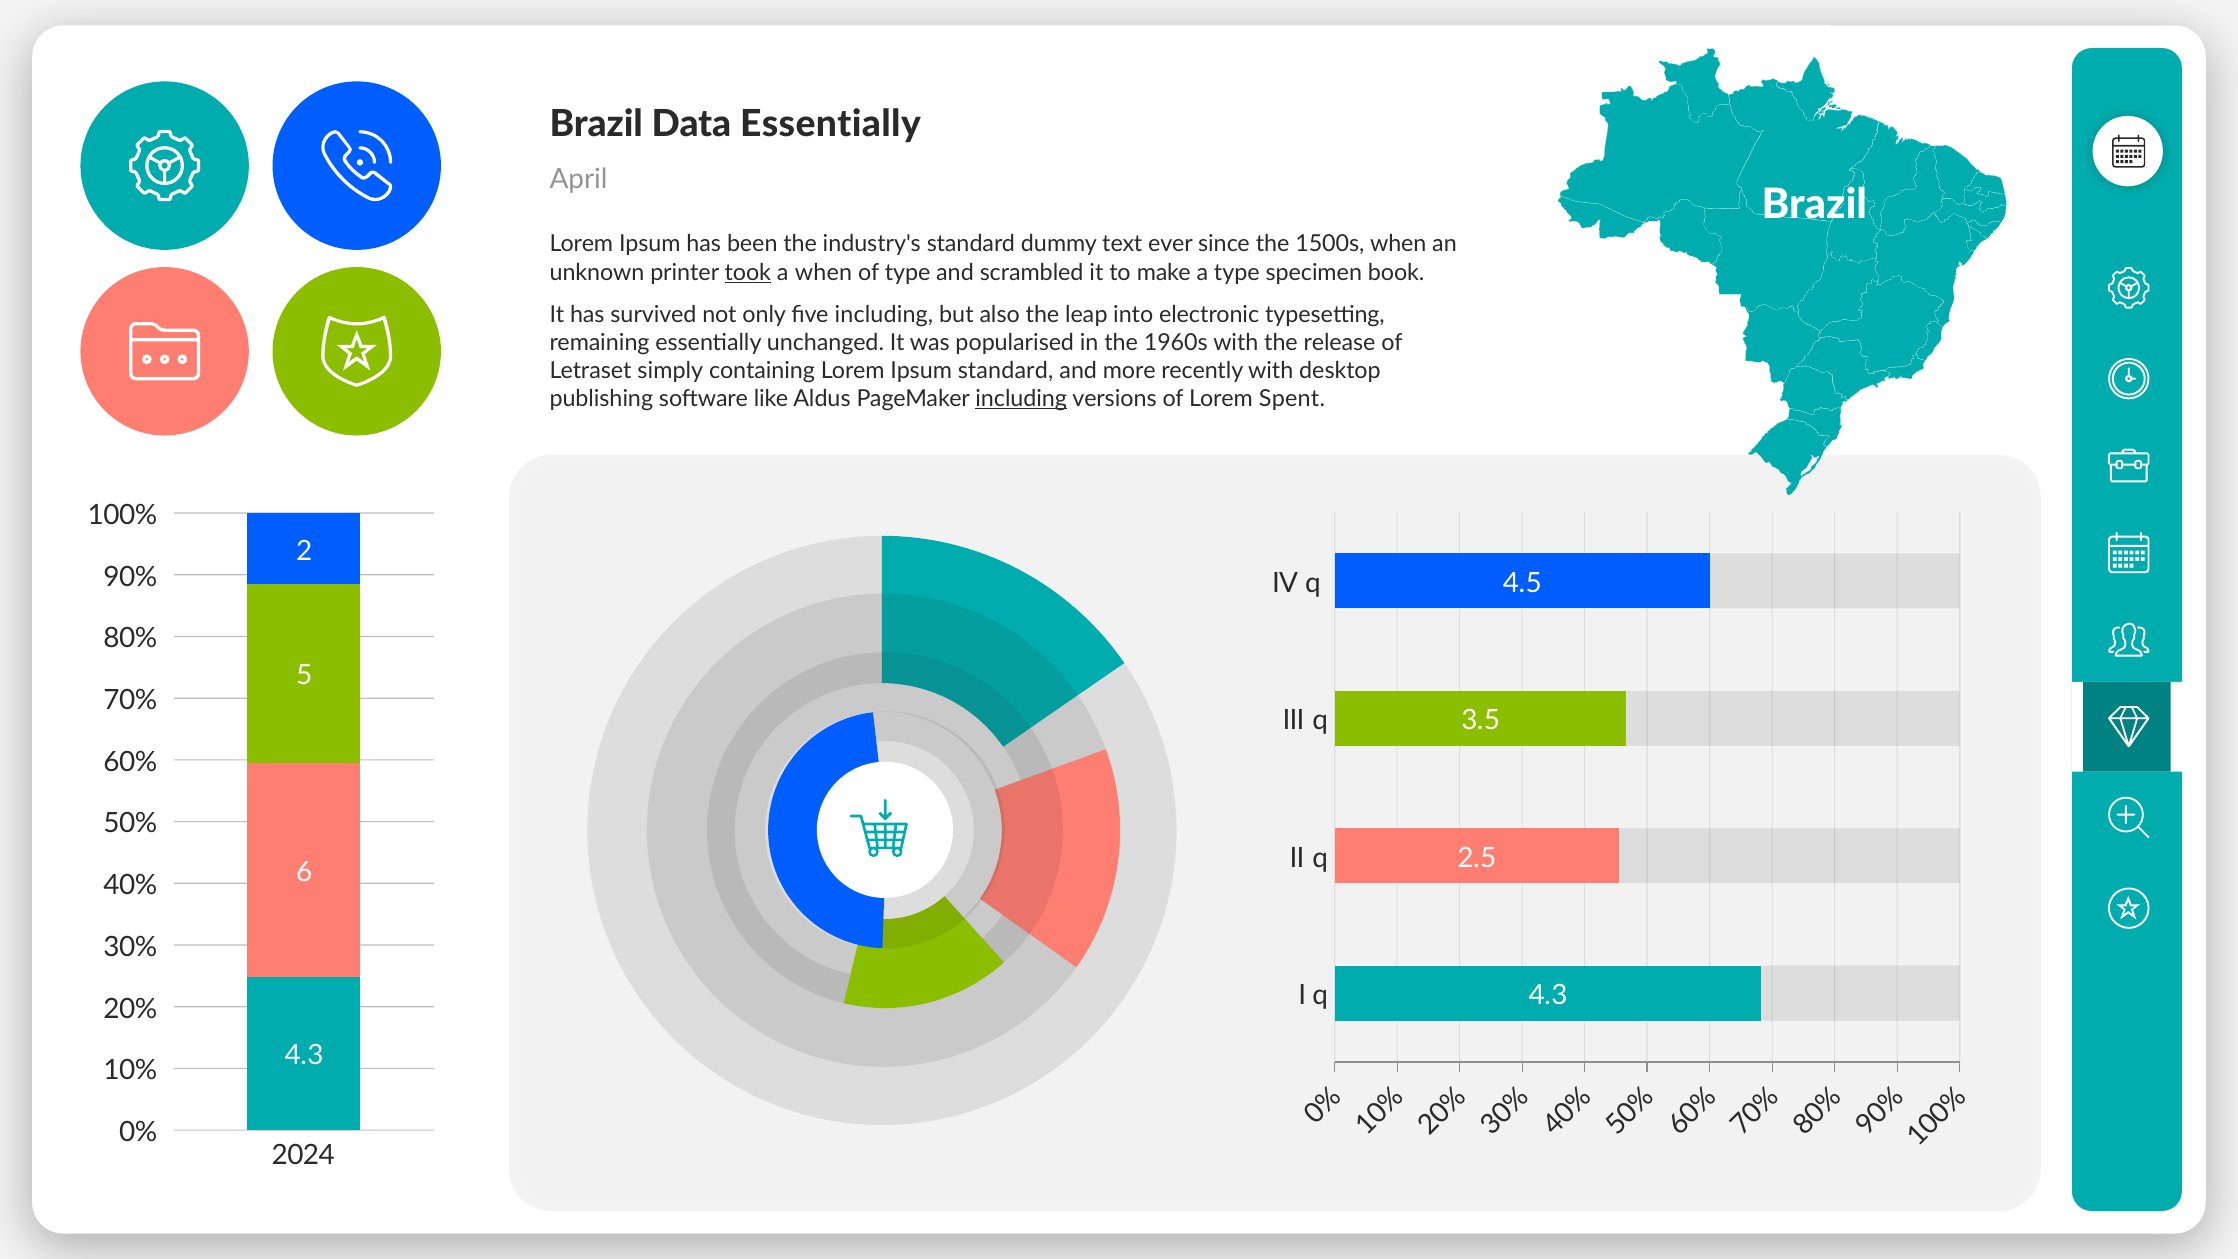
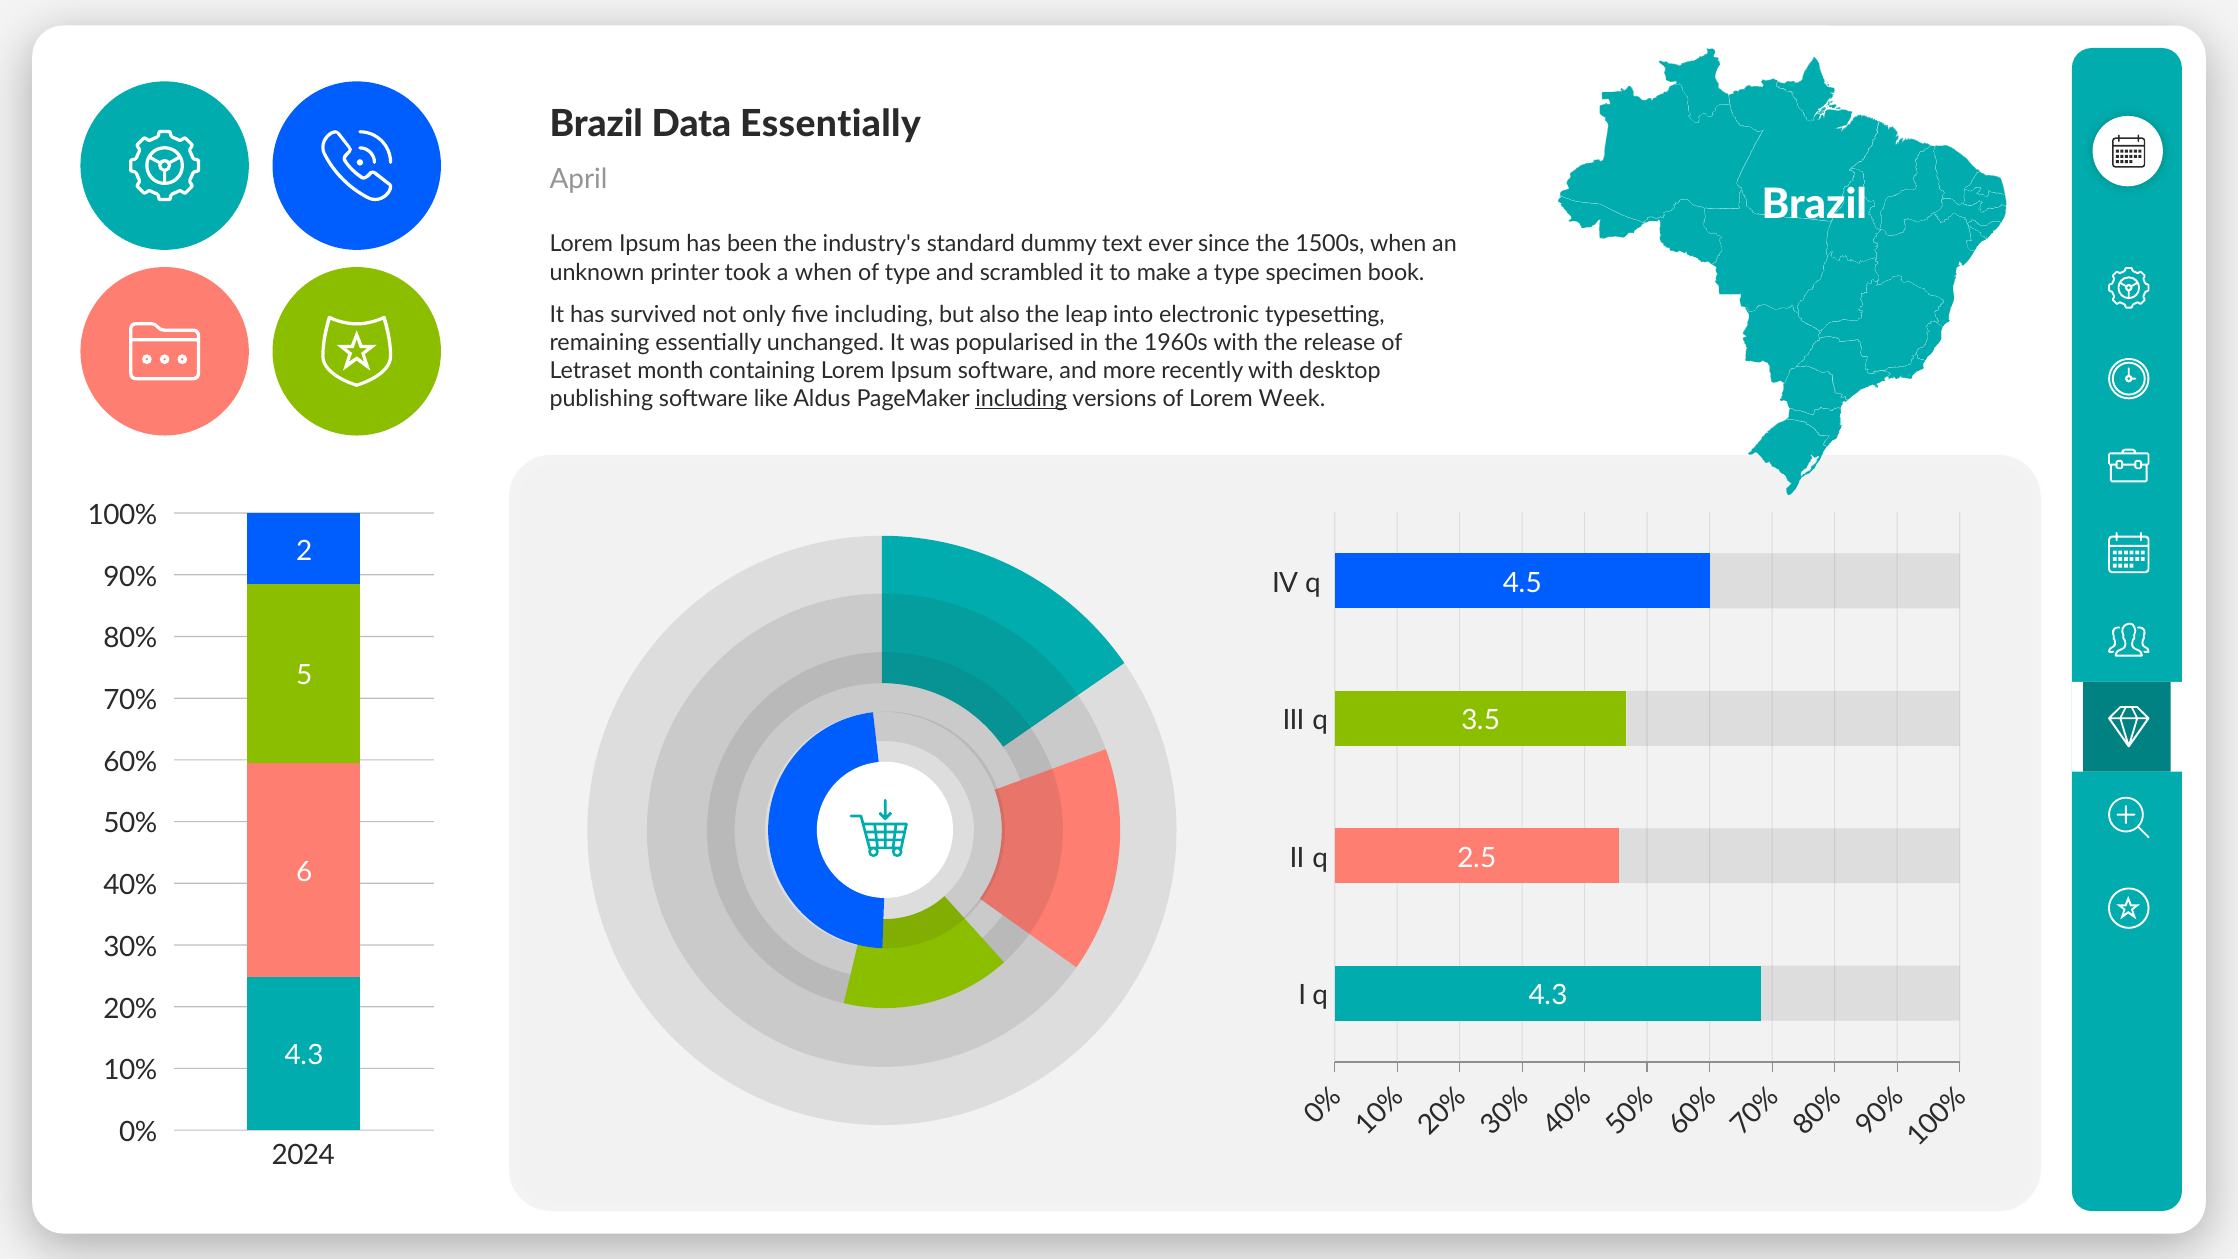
took underline: present -> none
simply: simply -> month
Ipsum standard: standard -> software
Spent: Spent -> Week
